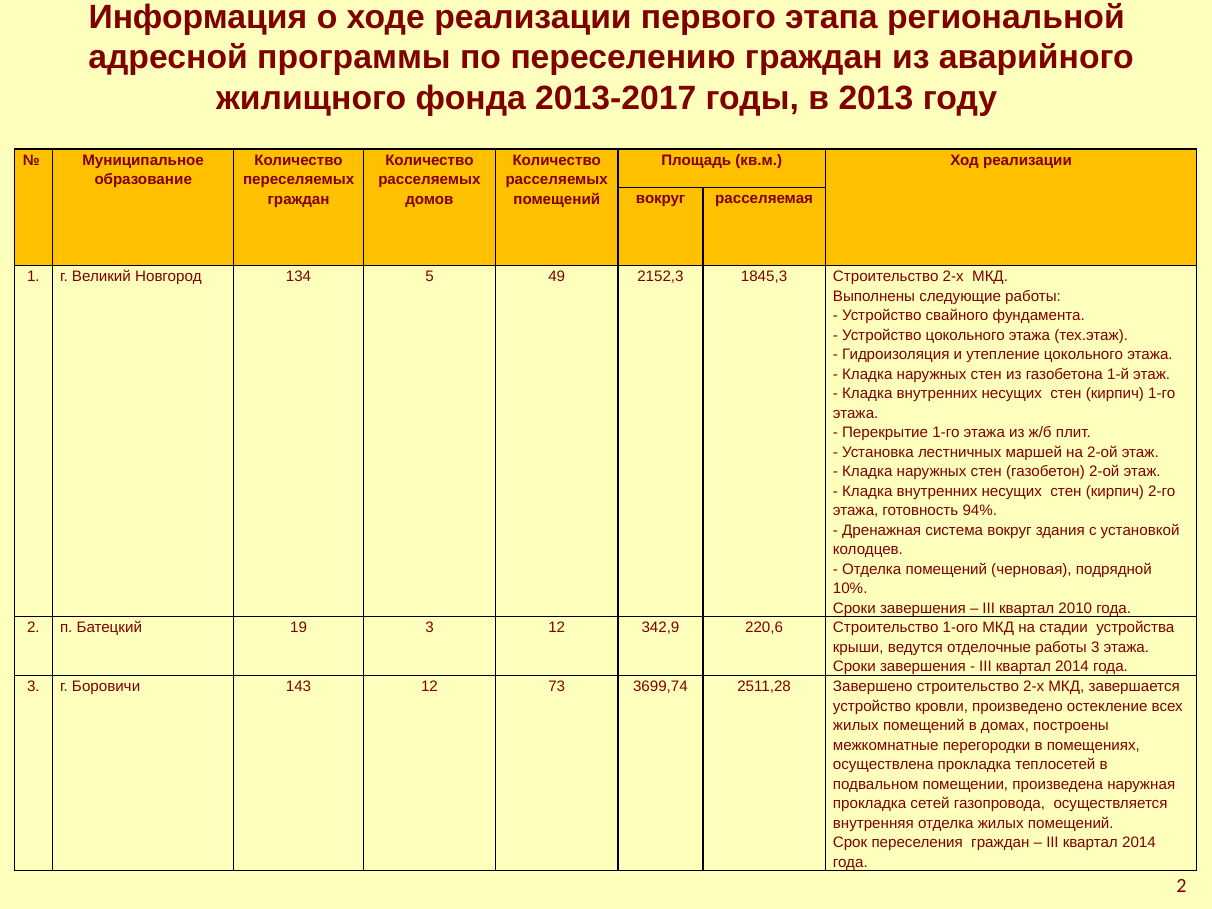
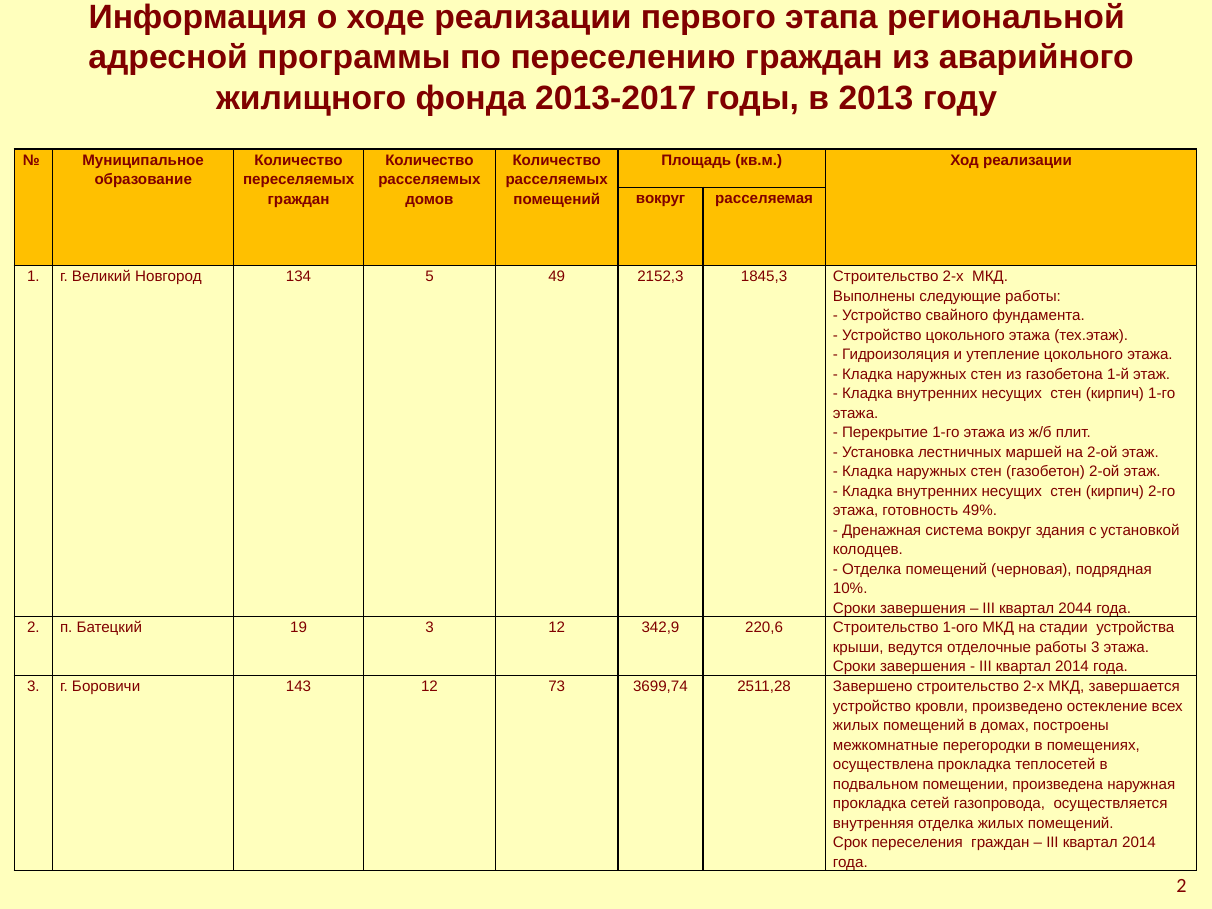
94%: 94% -> 49%
подрядной: подрядной -> подрядная
2010: 2010 -> 2044
